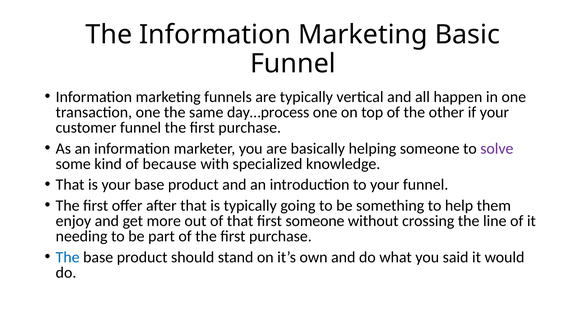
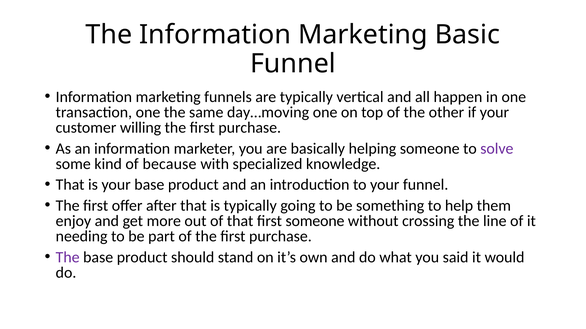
day…process: day…process -> day…moving
customer funnel: funnel -> willing
The at (68, 258) colour: blue -> purple
